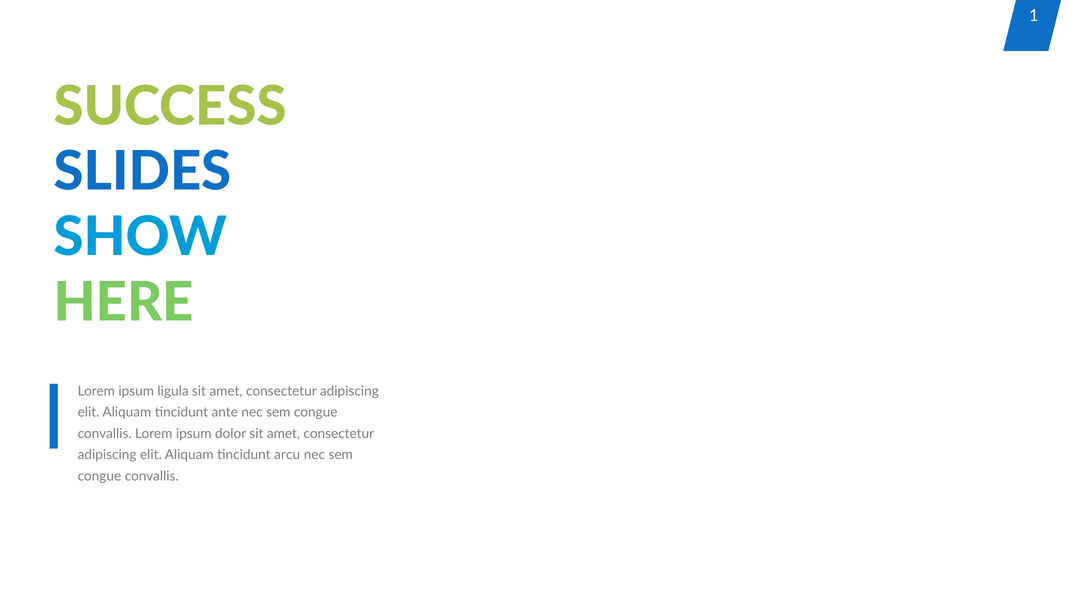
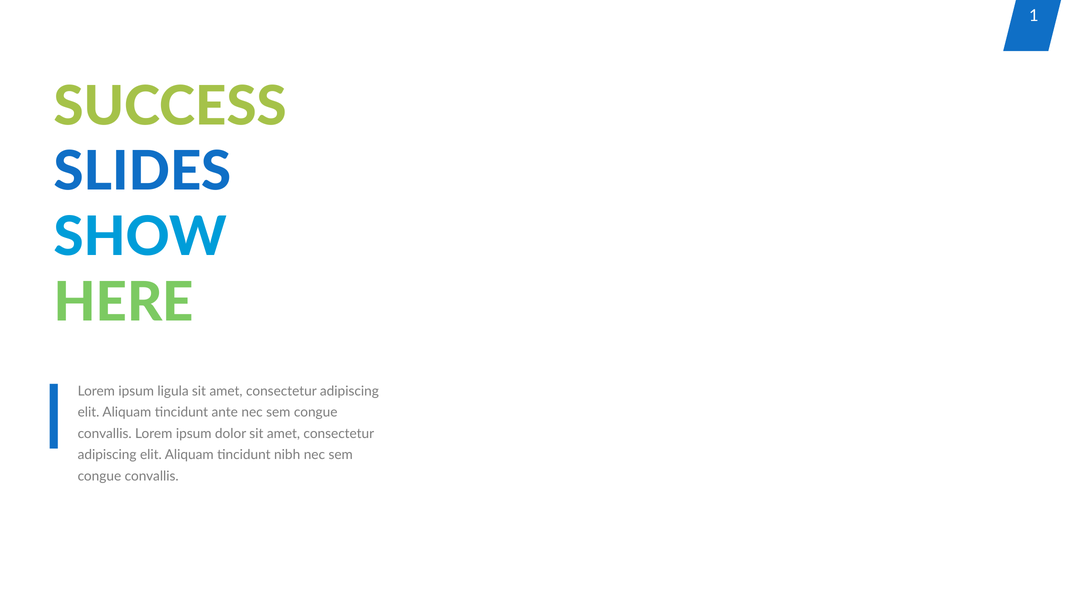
arcu: arcu -> nibh
